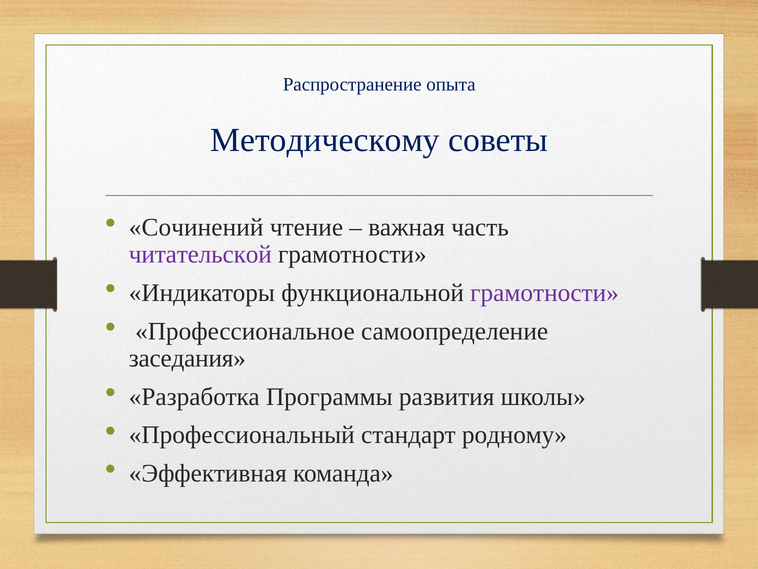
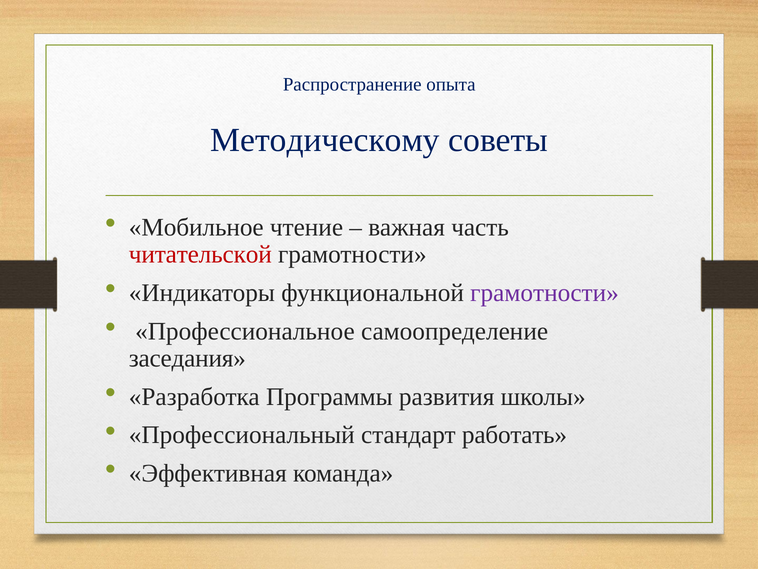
Сочинений: Сочинений -> Мобильное
читательской colour: purple -> red
родному: родному -> работать
